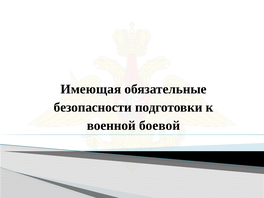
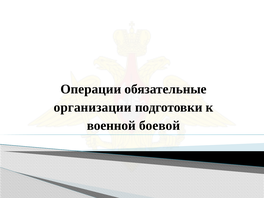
Имеющая: Имеющая -> Операции
безопасности: безопасности -> организации
